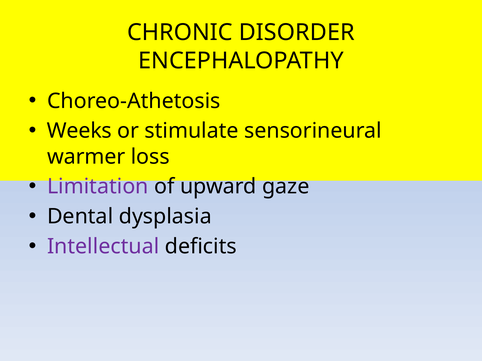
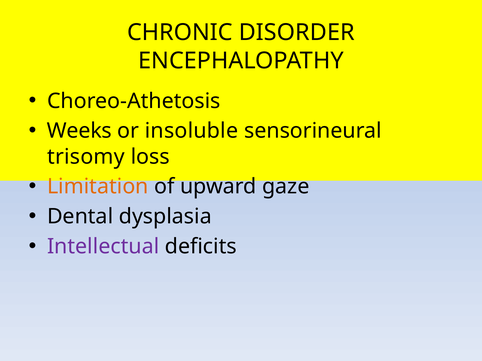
stimulate: stimulate -> insoluble
warmer: warmer -> trisomy
Limitation colour: purple -> orange
